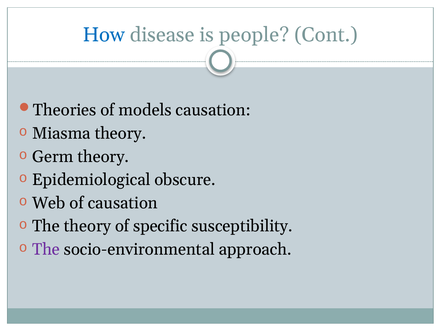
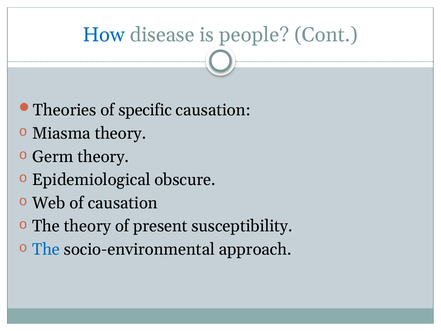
models: models -> specific
specific: specific -> present
The at (46, 249) colour: purple -> blue
